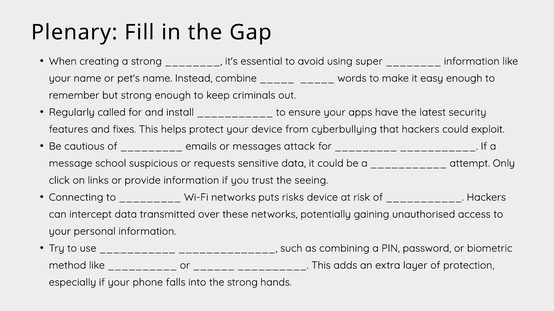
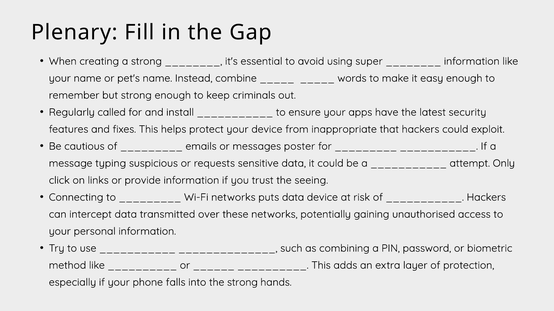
cyberbullying: cyberbullying -> inappropriate
attack: attack -> poster
school: school -> typing
puts risks: risks -> data
